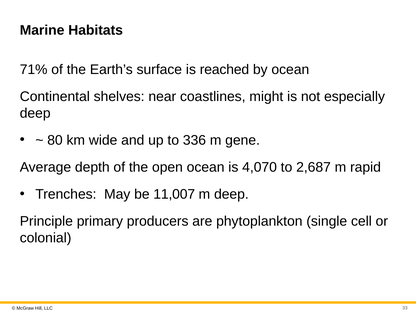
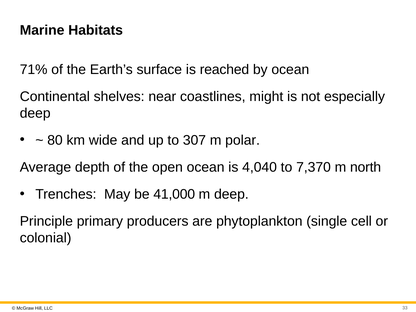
336: 336 -> 307
gene: gene -> polar
4,070: 4,070 -> 4,040
2,687: 2,687 -> 7,370
rapid: rapid -> north
11,007: 11,007 -> 41,000
